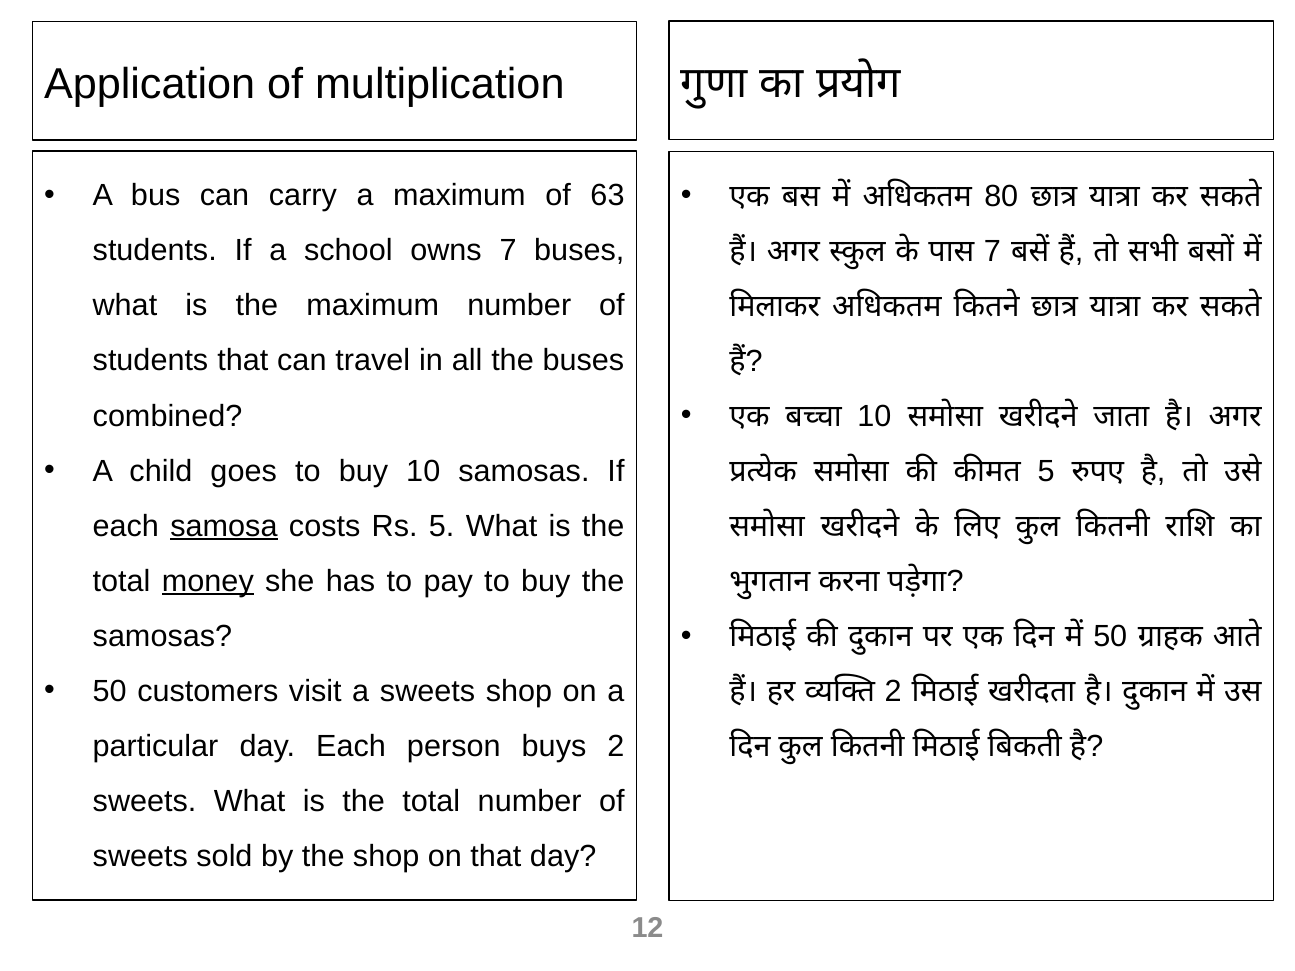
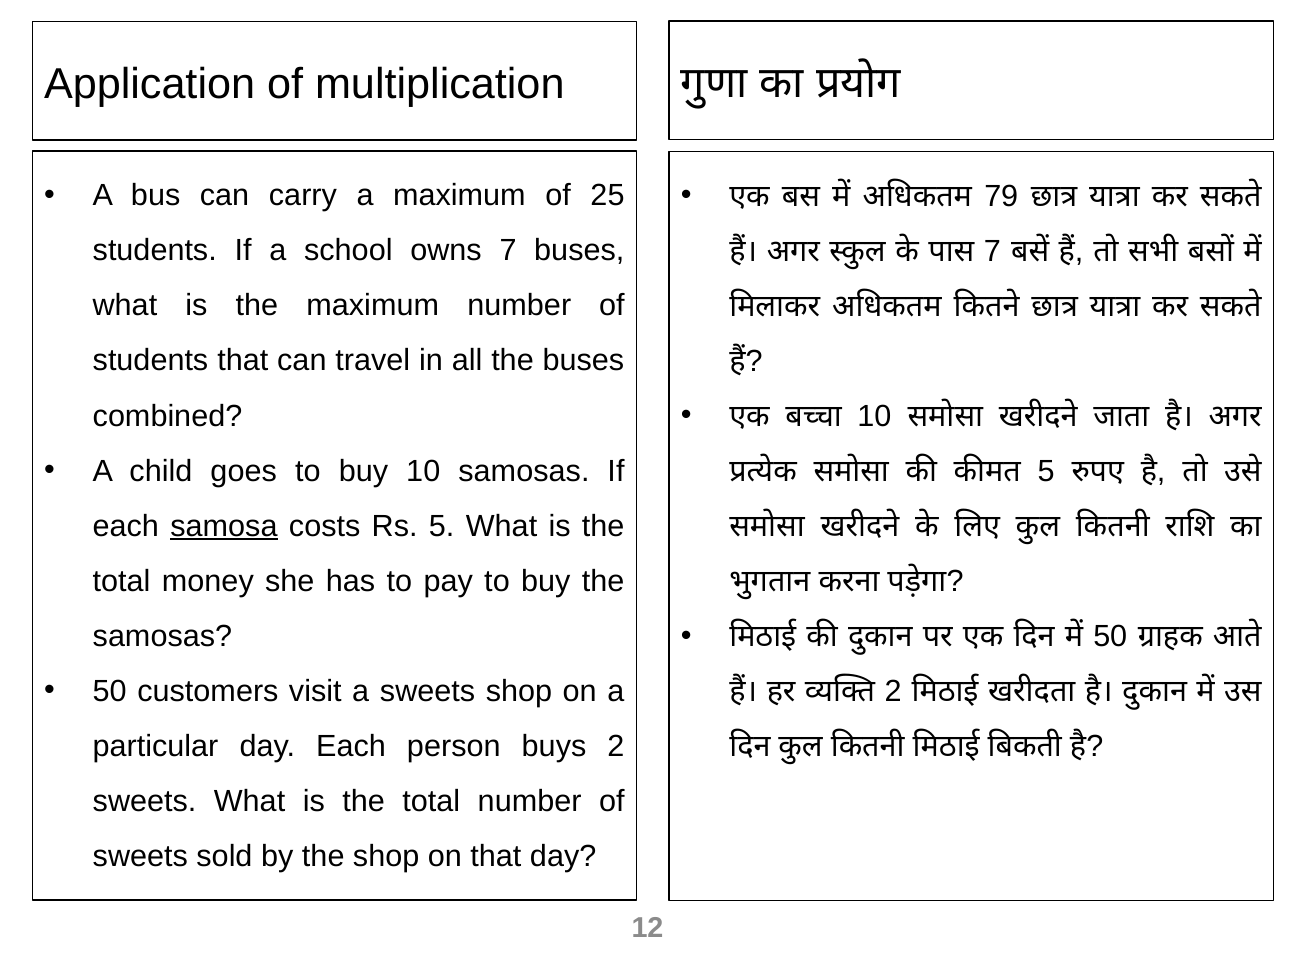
63: 63 -> 25
80: 80 -> 79
money underline: present -> none
